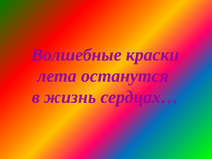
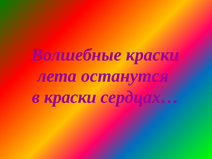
в жизнь: жизнь -> краски
